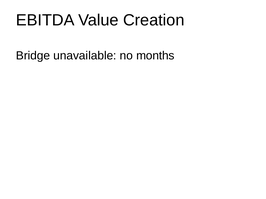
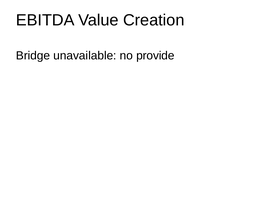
months: months -> provide
